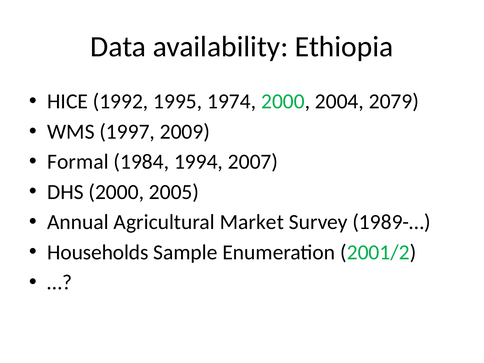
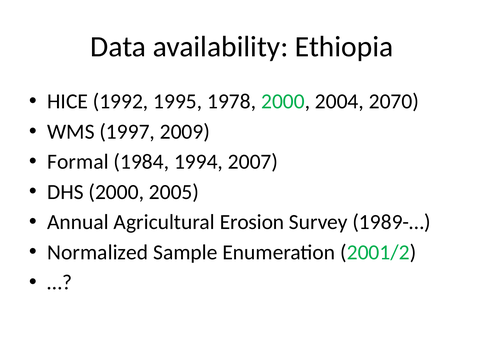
1974: 1974 -> 1978
2079: 2079 -> 2070
Market: Market -> Erosion
Households: Households -> Normalized
